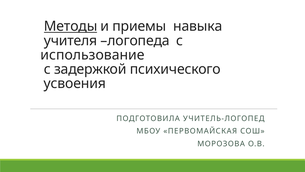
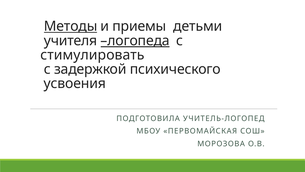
навыка: навыка -> детьми
логопеда underline: none -> present
использование: использование -> стимулировать
